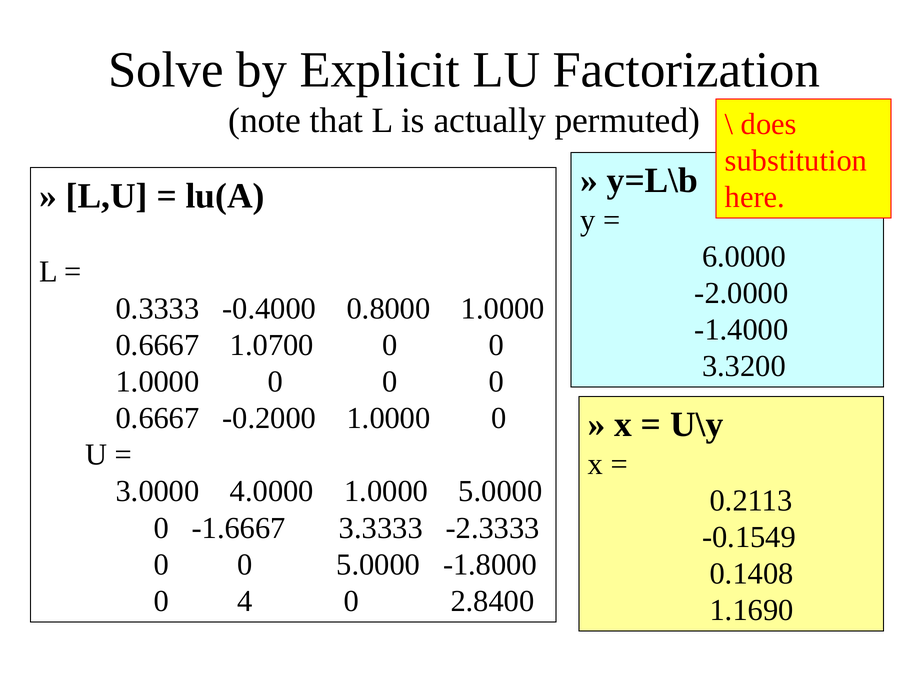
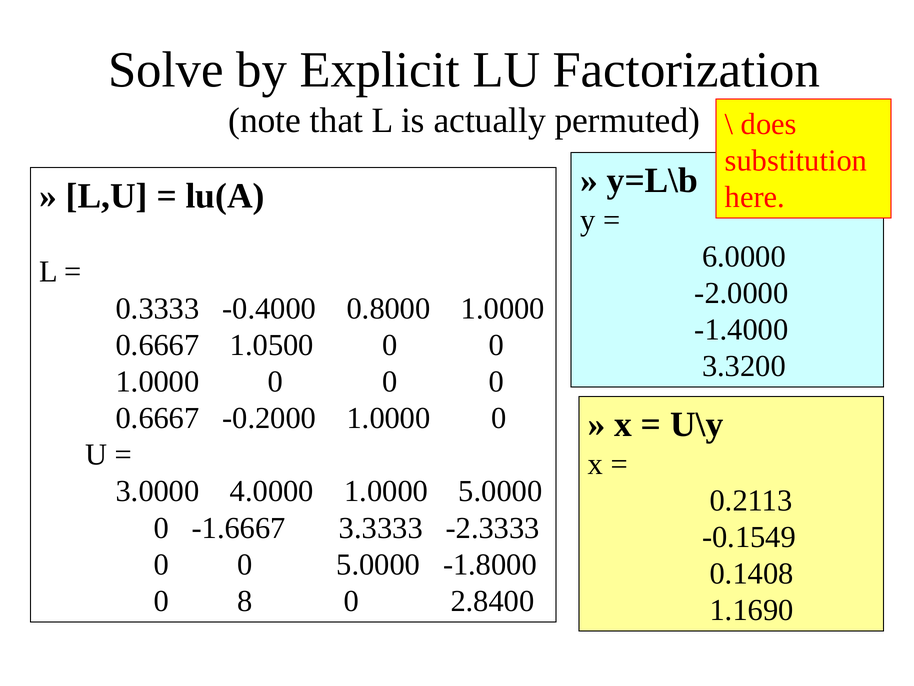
1.0700: 1.0700 -> 1.0500
4: 4 -> 8
